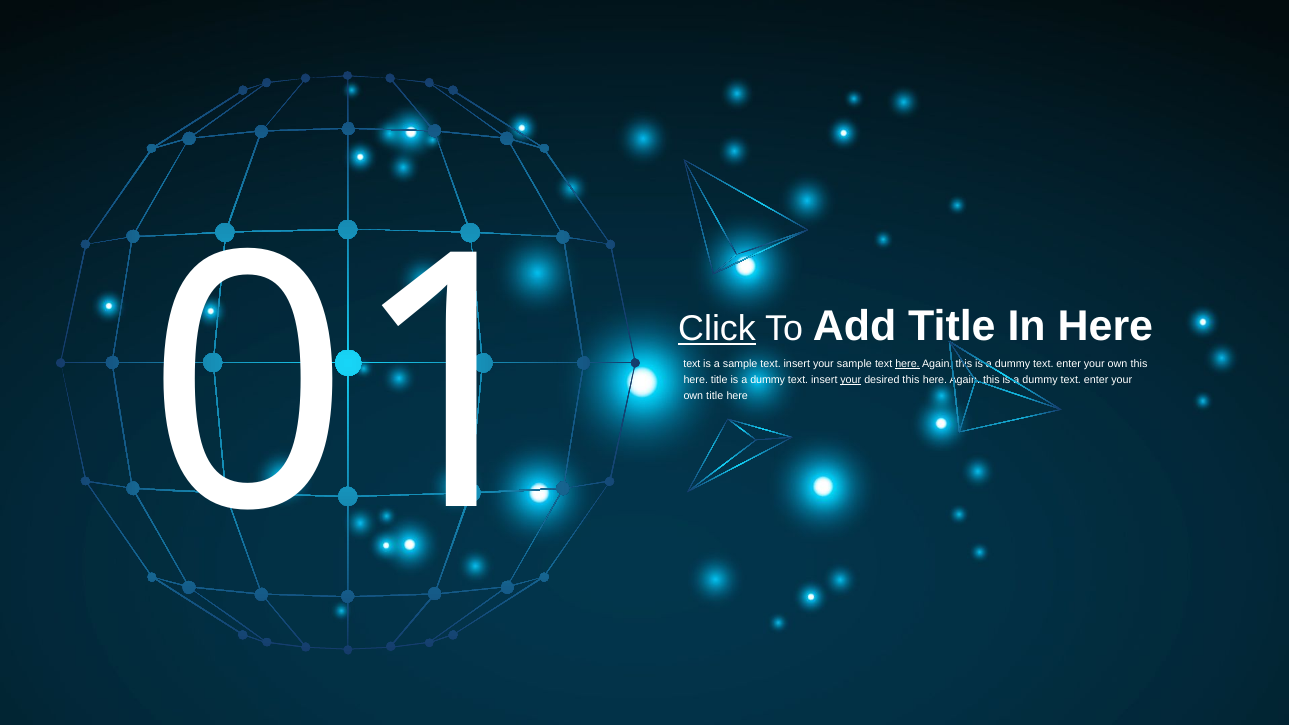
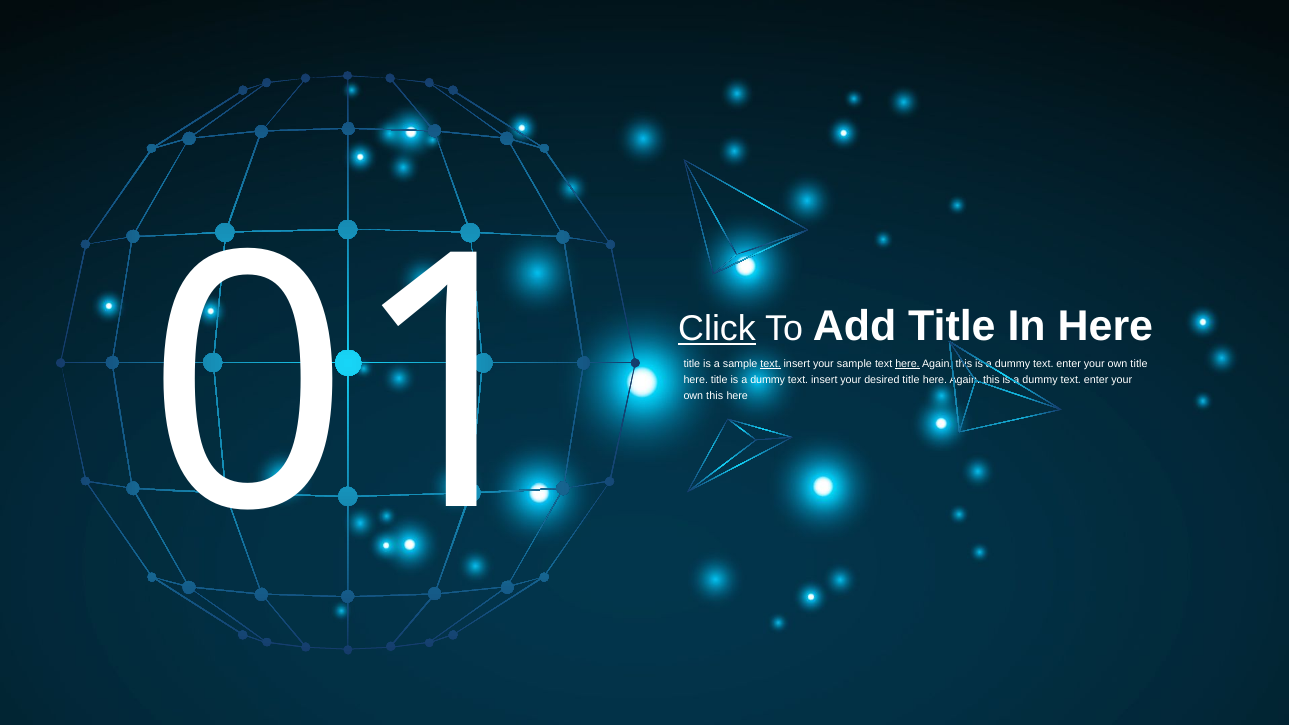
01 text: text -> title
text at (771, 364) underline: none -> present
own this: this -> title
your at (851, 380) underline: present -> none
desired this: this -> title
own title: title -> this
